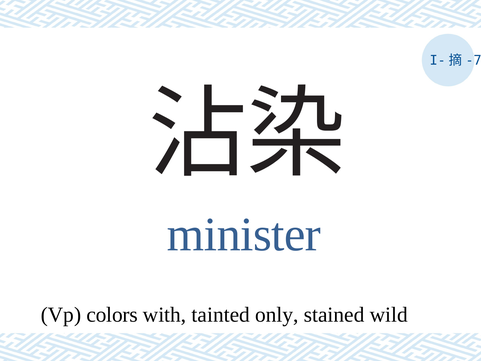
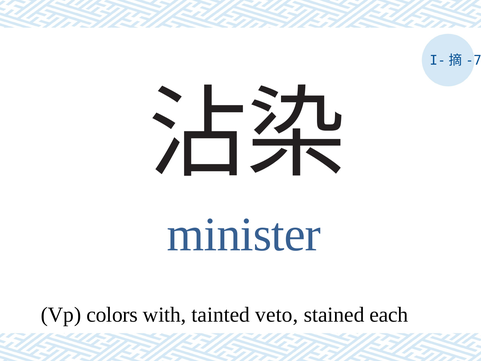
only: only -> veto
wild: wild -> each
